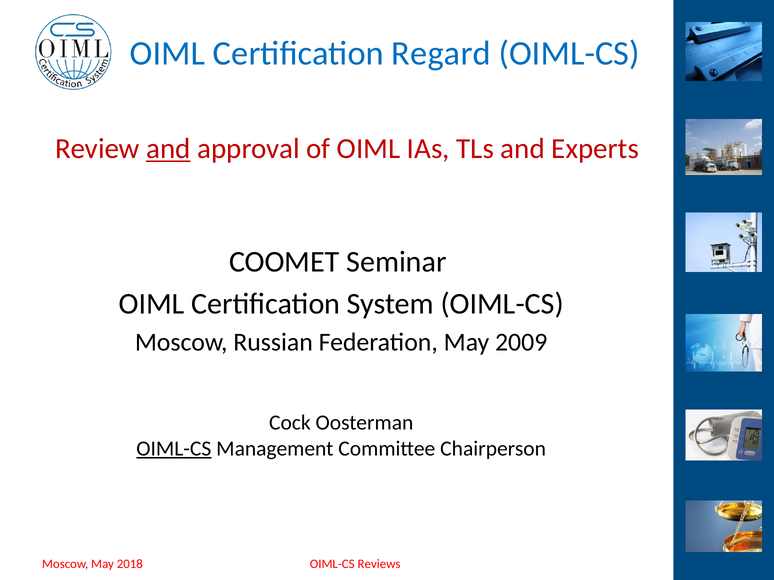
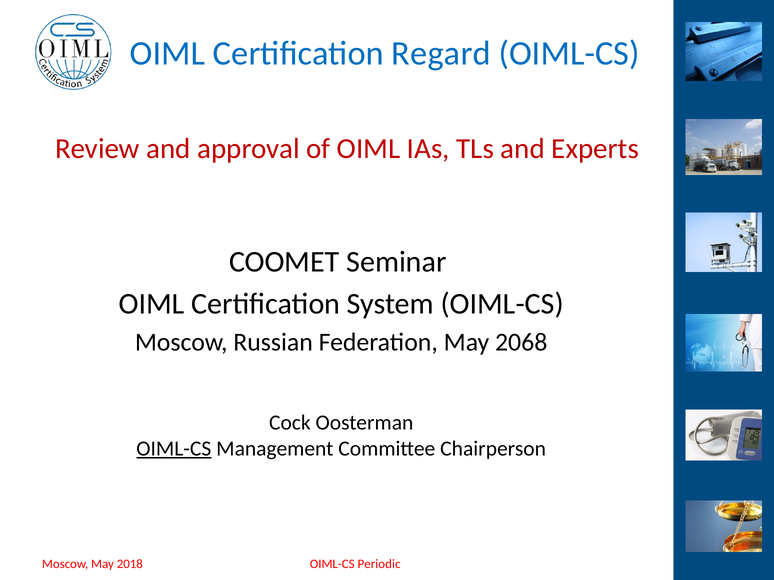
and at (168, 149) underline: present -> none
2009: 2009 -> 2068
Reviews: Reviews -> Periodic
